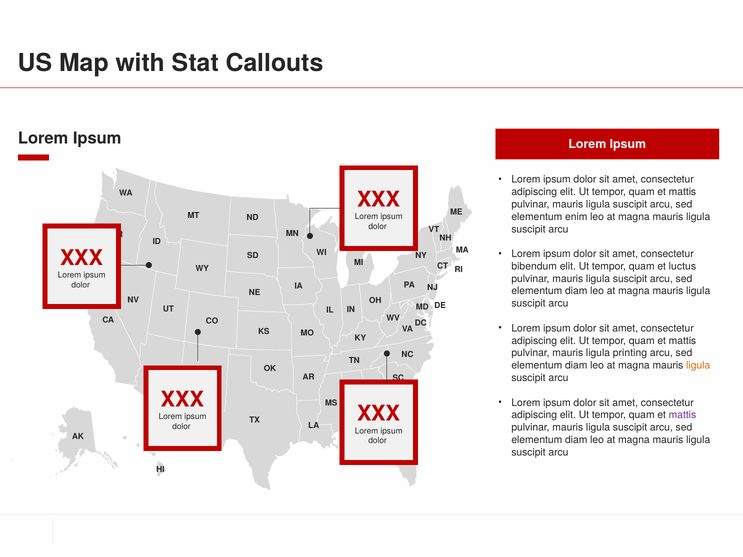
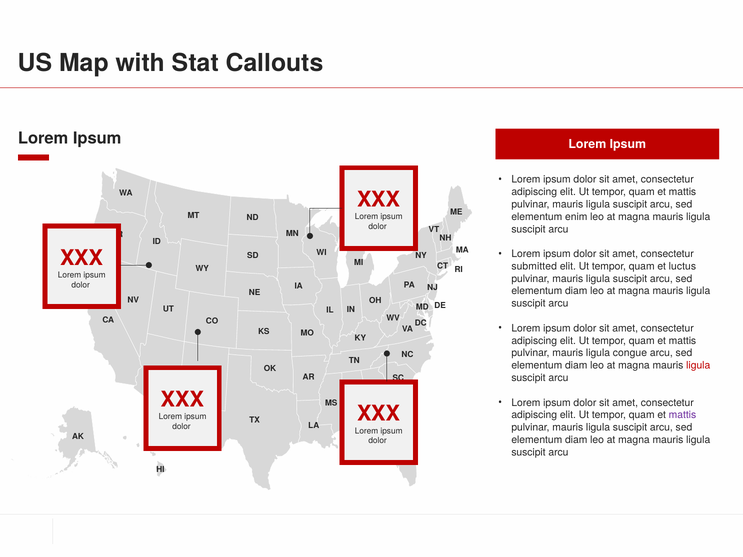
bibendum: bibendum -> submitted
printing: printing -> congue
ligula at (698, 366) colour: orange -> red
